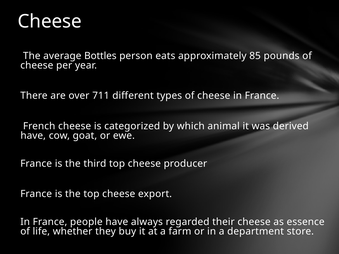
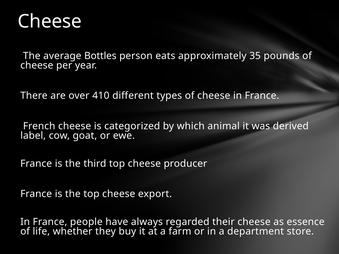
85: 85 -> 35
711: 711 -> 410
have at (33, 136): have -> label
